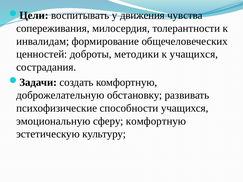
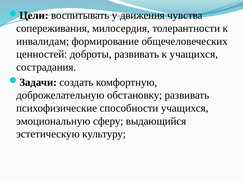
доброты методики: методики -> развивать
сферу комфортную: комфортную -> выдающийся
